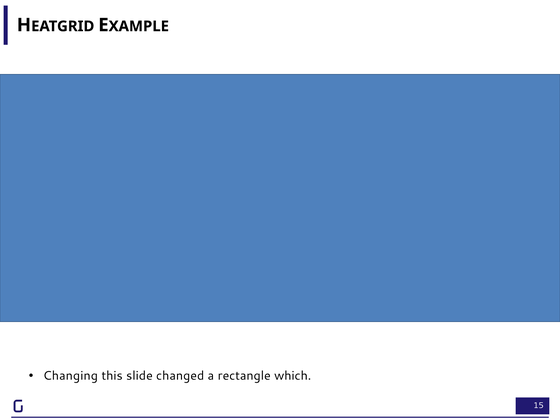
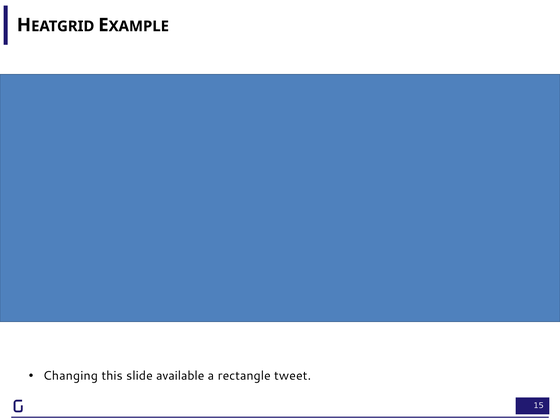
changed: changed -> available
which: which -> tweet
